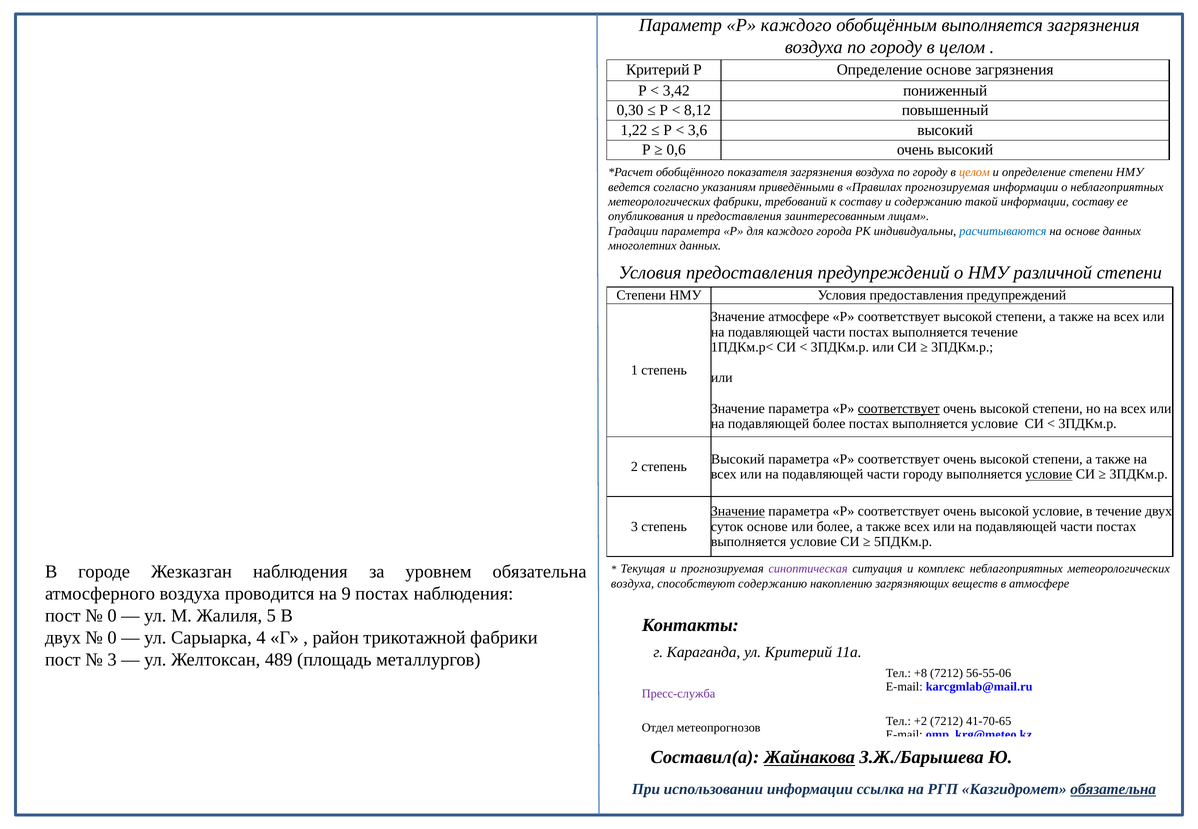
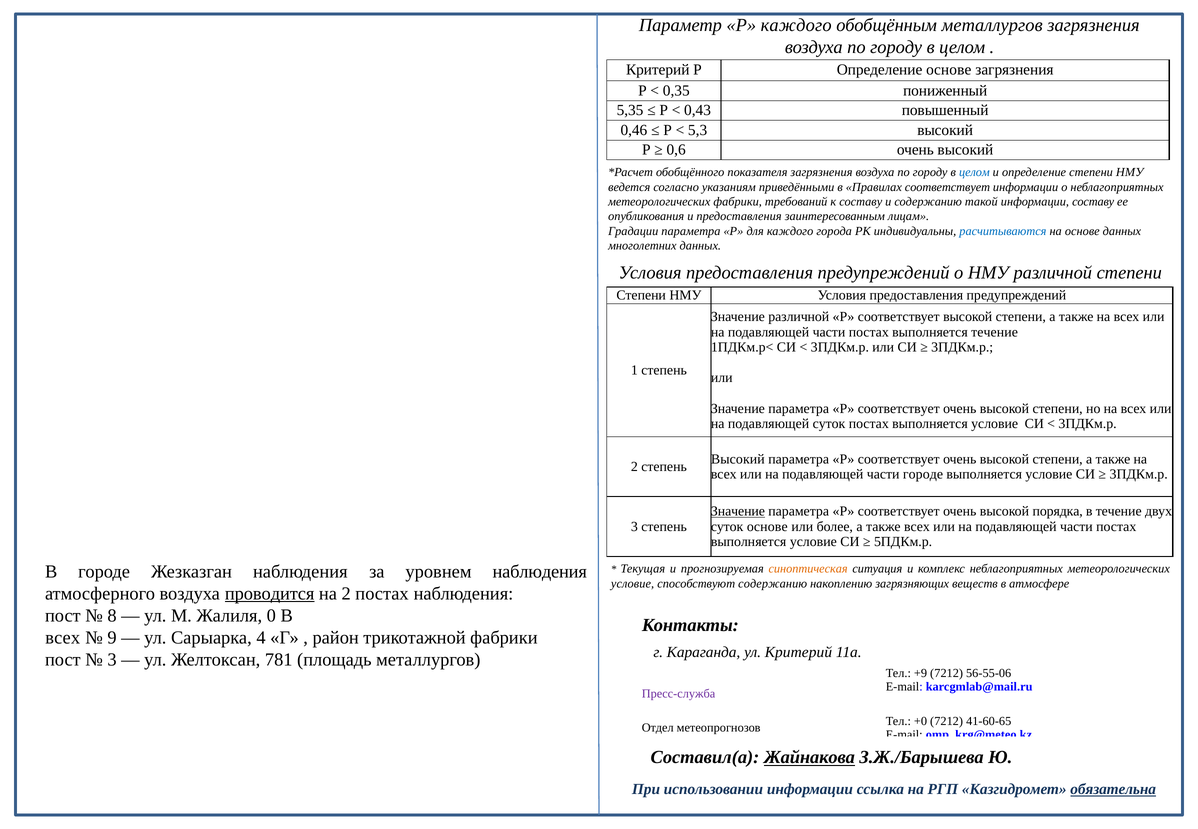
обобщённым выполняется: выполняется -> металлургов
3,42: 3,42 -> 0,35
0,30: 0,30 -> 5,35
8,12: 8,12 -> 0,43
1,22: 1,22 -> 0,46
3,6: 3,6 -> 5,3
целом at (974, 172) colour: orange -> blue
Правилах прогнозируемая: прогнозируемая -> соответствует
Значение атмосфере: атмосфере -> различной
соответствует at (899, 409) underline: present -> none
подавляющей более: более -> суток
части городу: городу -> городе
условие at (1049, 475) underline: present -> none
высокой условие: условие -> порядка
уровнем обязательна: обязательна -> наблюдения
синоптическая colour: purple -> orange
воздуха at (633, 584): воздуха -> условие
проводится underline: none -> present
на 9: 9 -> 2
0 at (112, 616): 0 -> 8
5: 5 -> 0
двух at (63, 638): двух -> всех
0 at (112, 638): 0 -> 9
489: 489 -> 781
+8: +8 -> +9
+2: +2 -> +0
41-70-65: 41-70-65 -> 41-60-65
